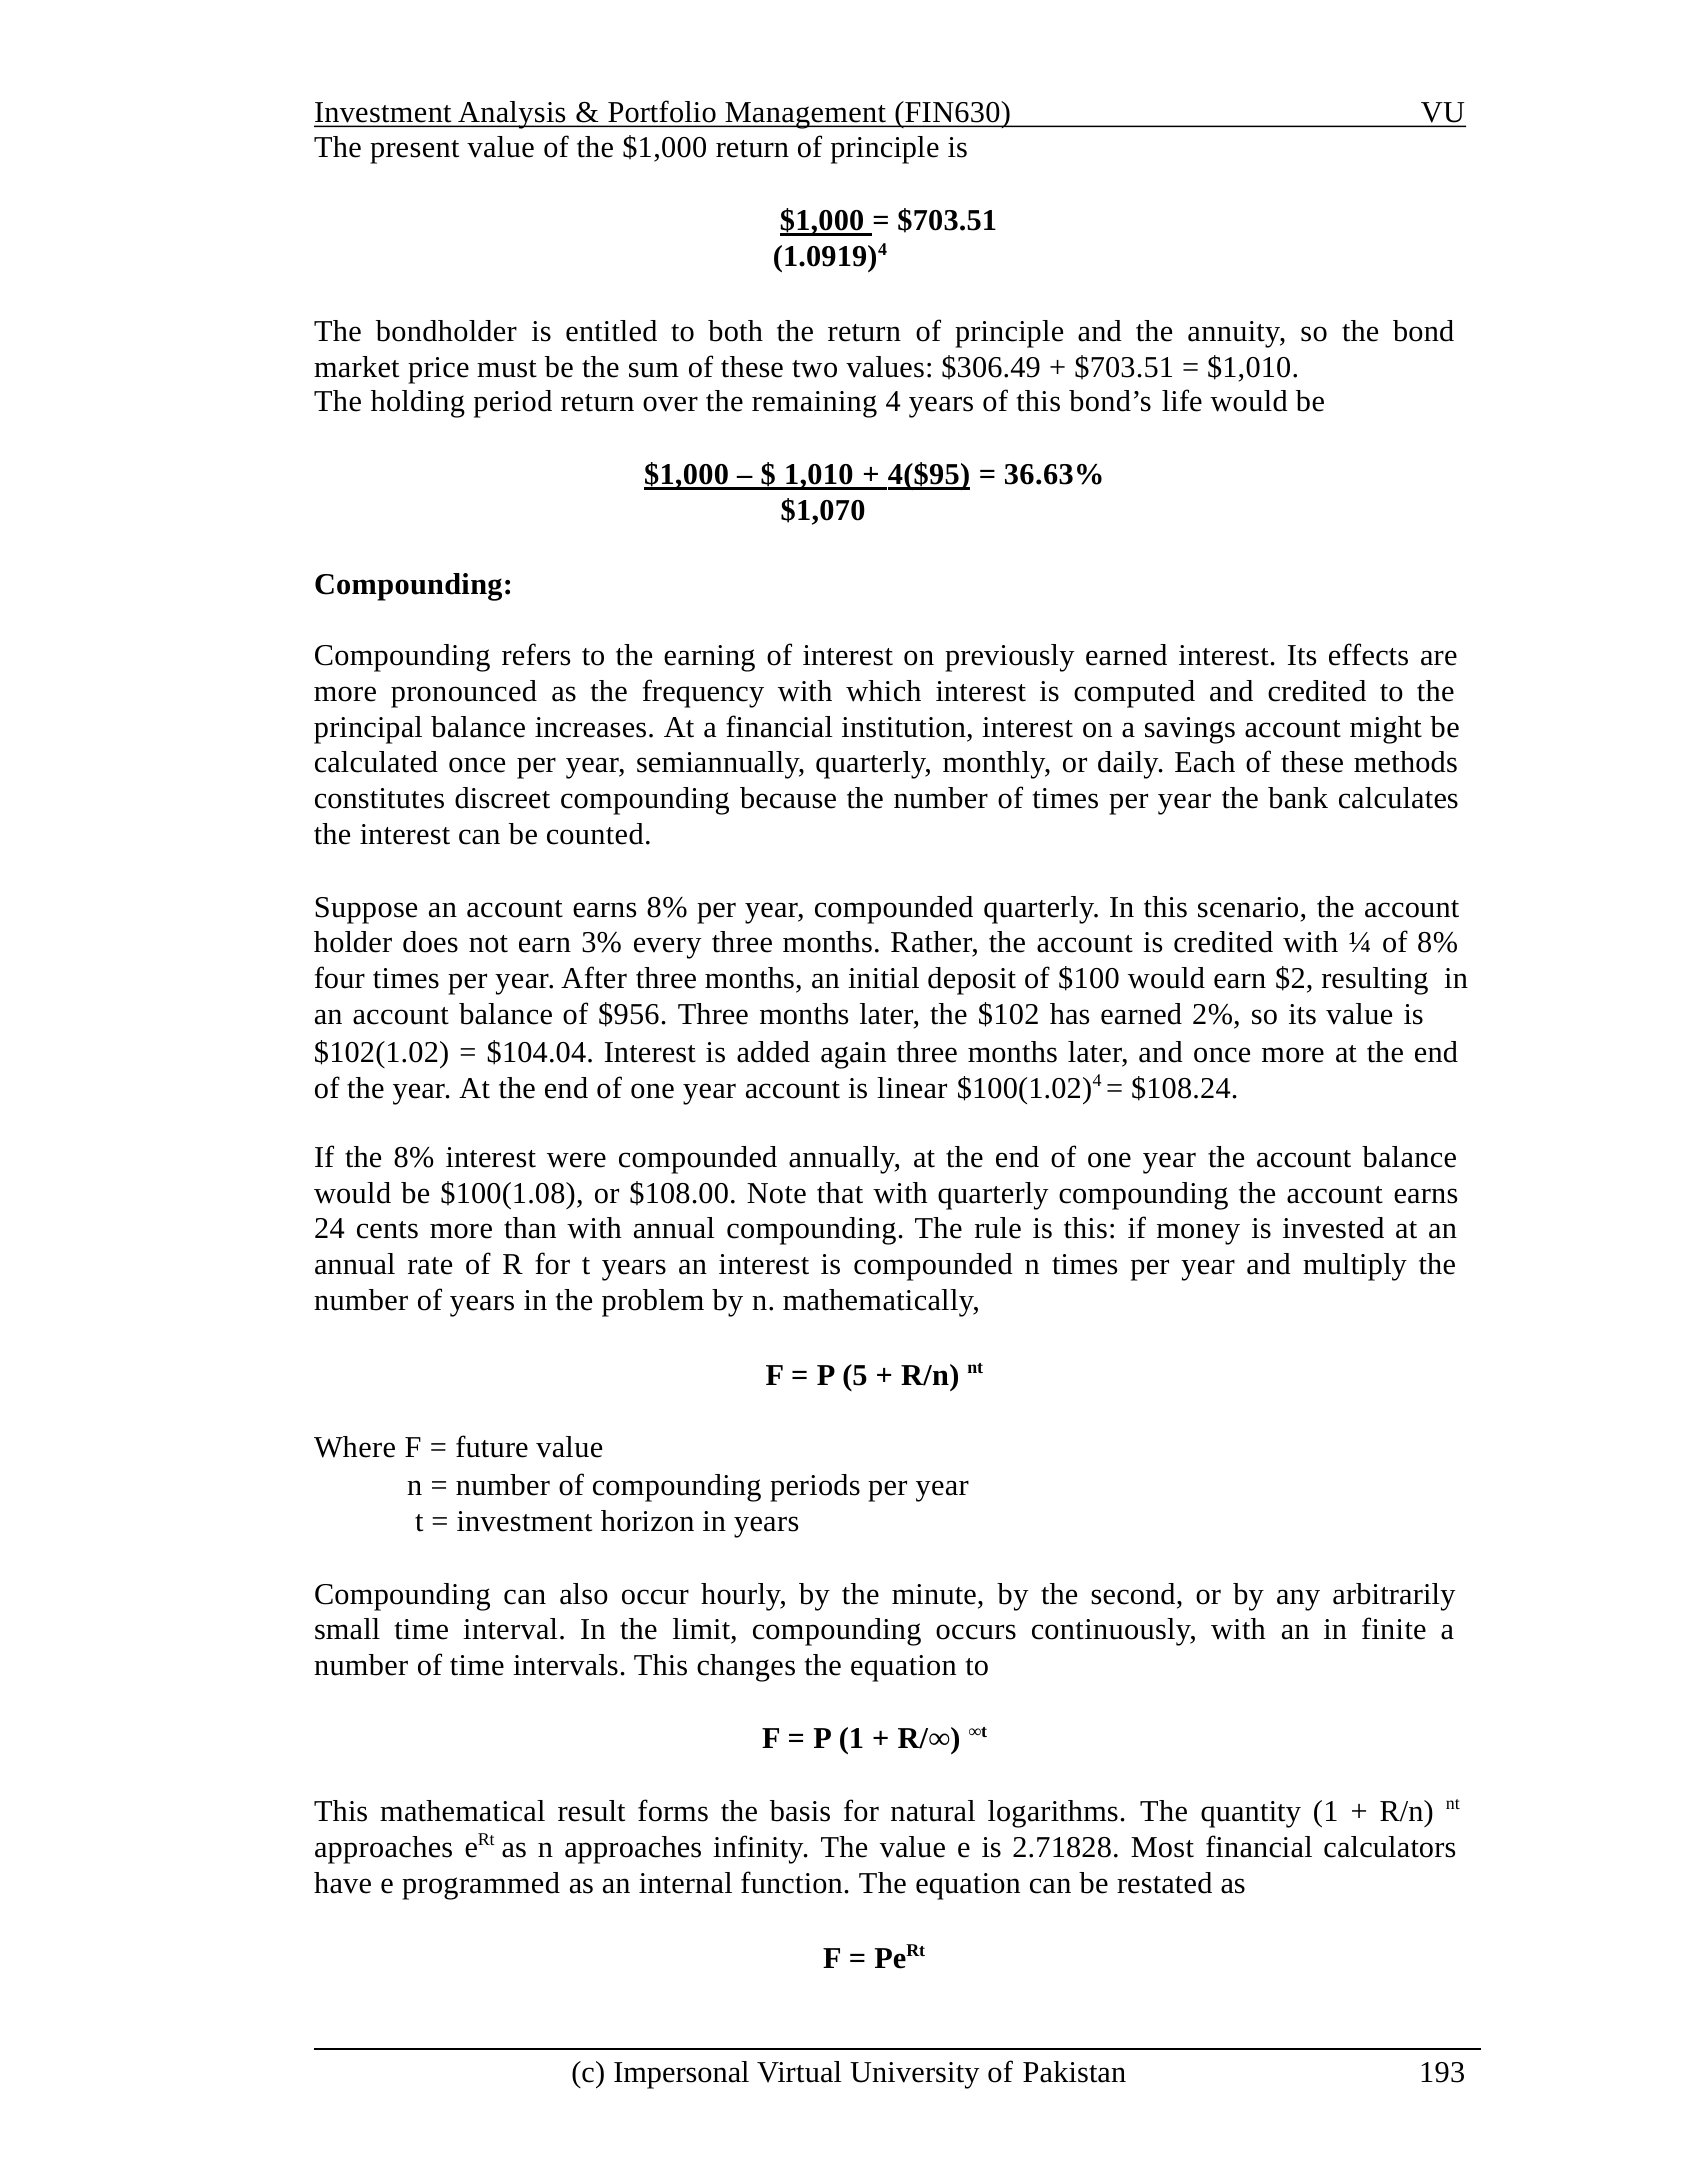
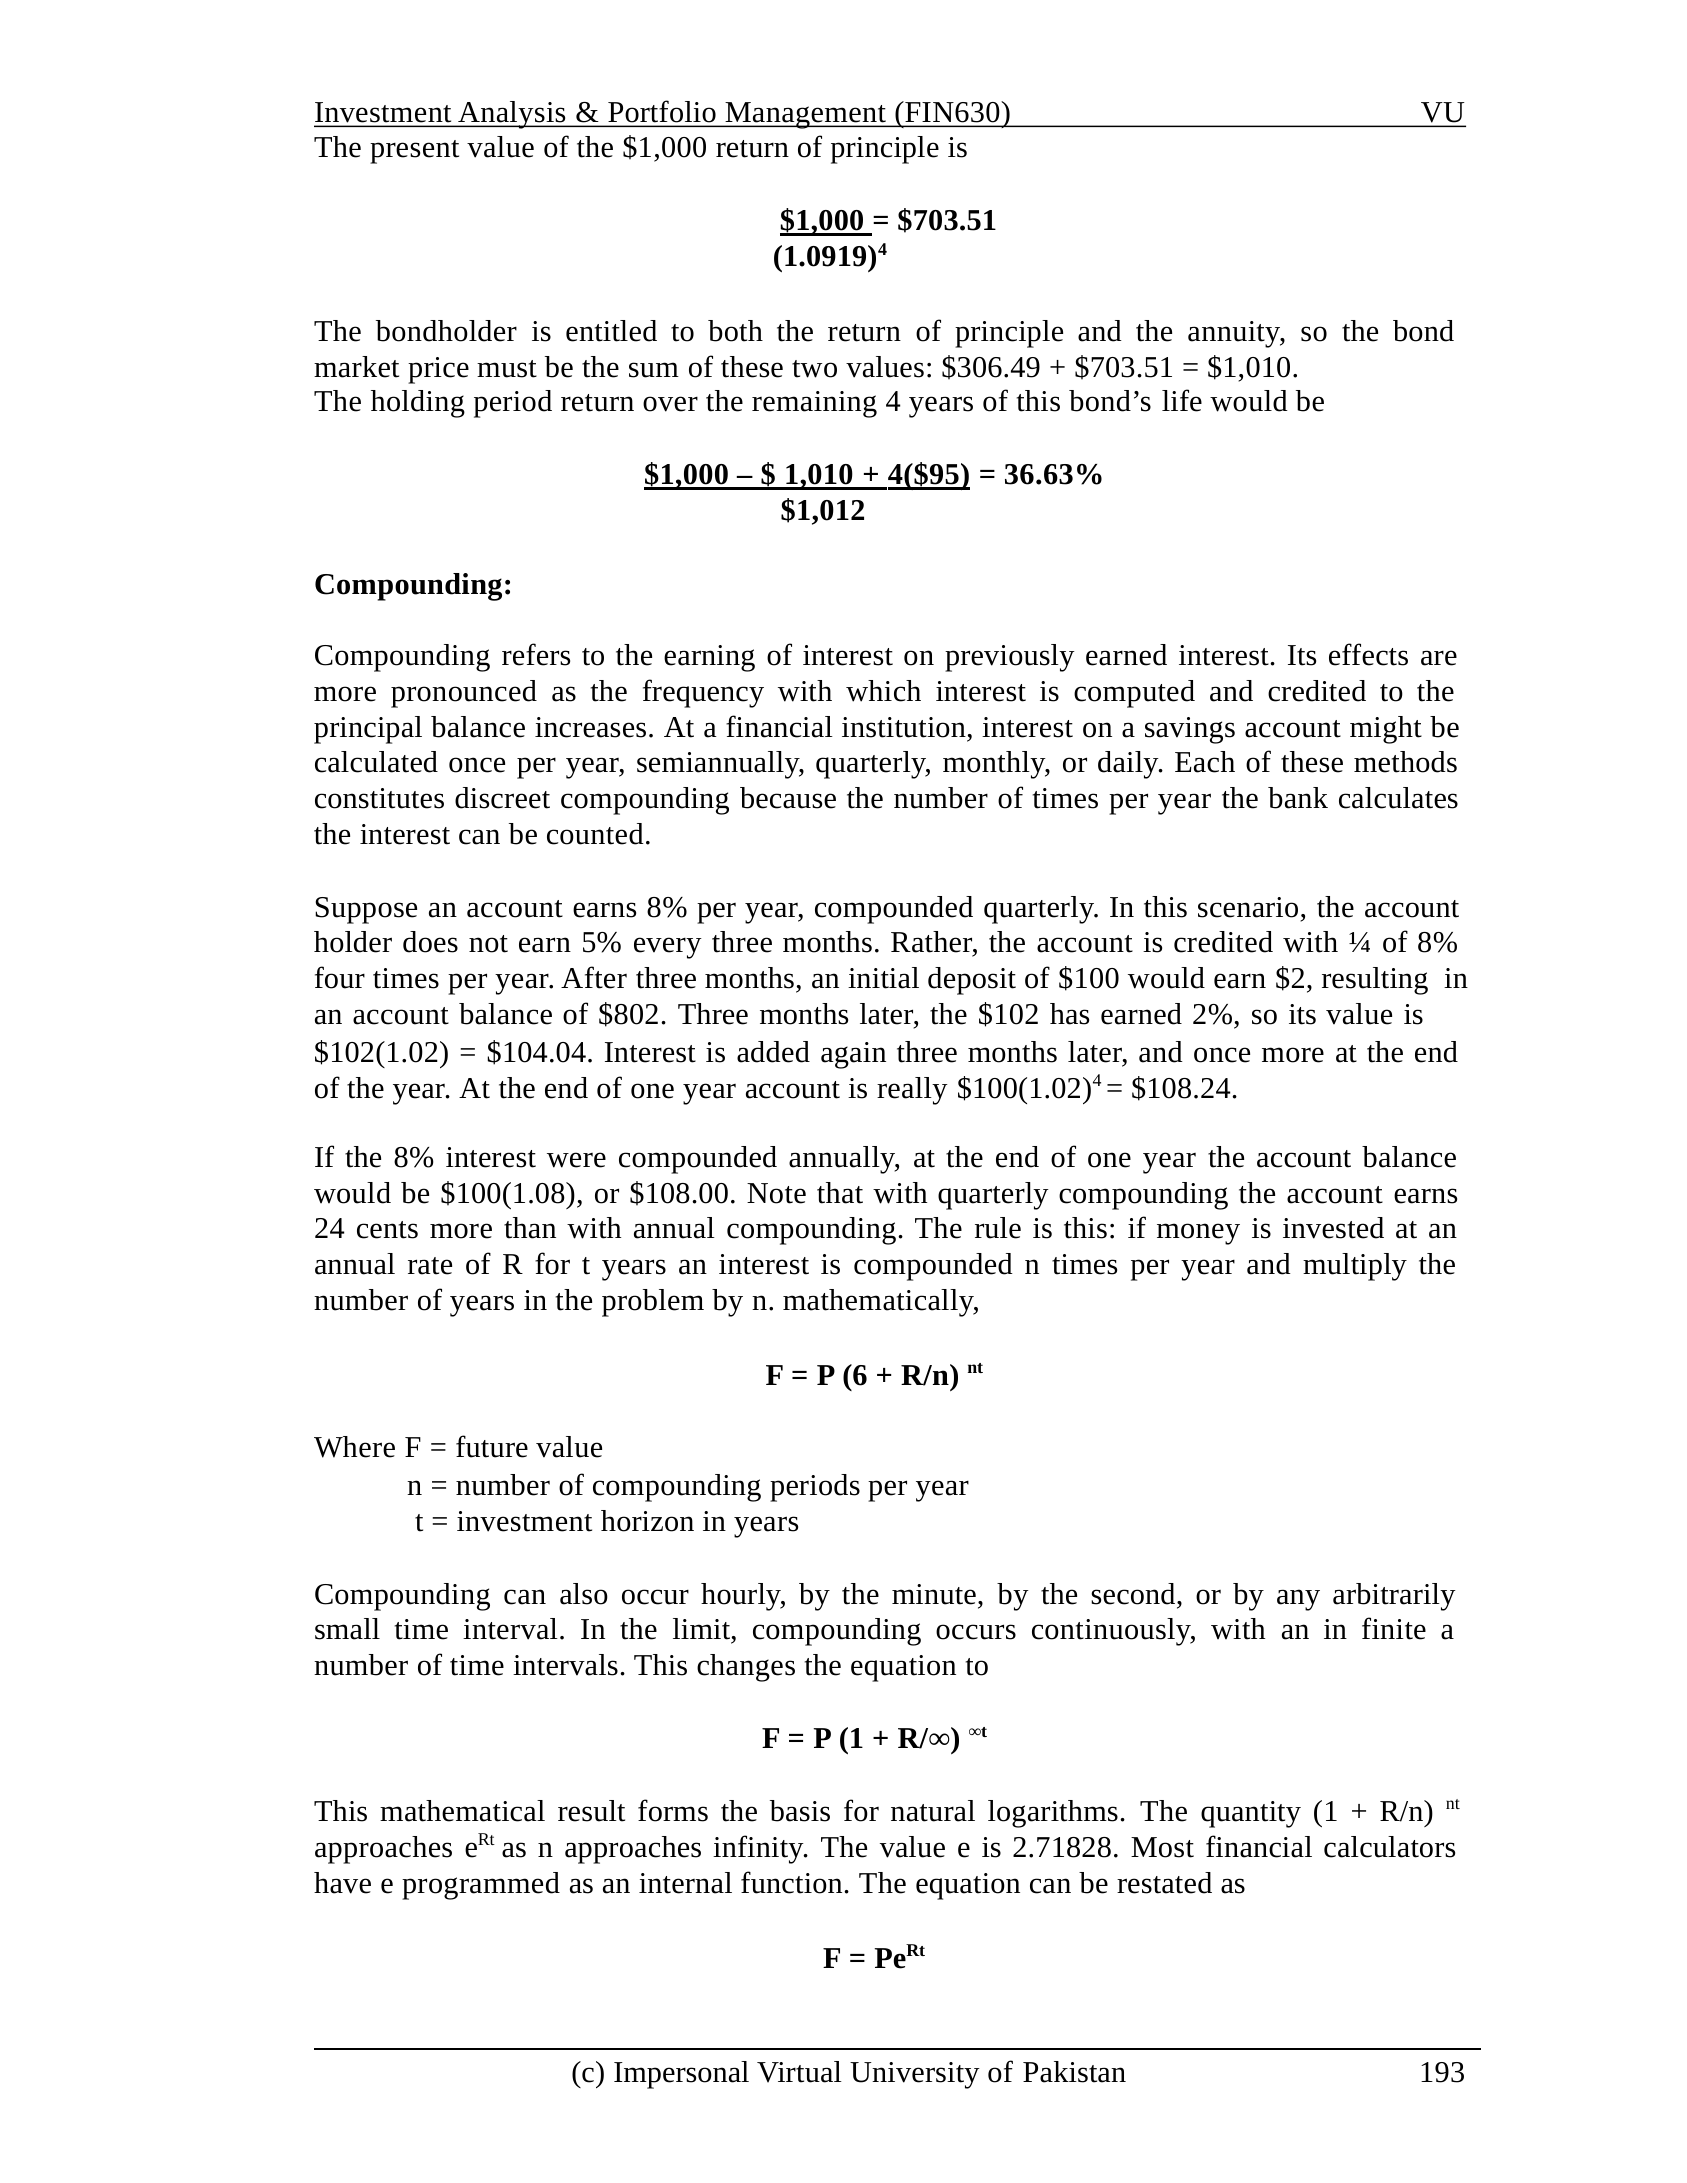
$1,070: $1,070 -> $1,012
3%: 3% -> 5%
$956: $956 -> $802
linear: linear -> really
5: 5 -> 6
